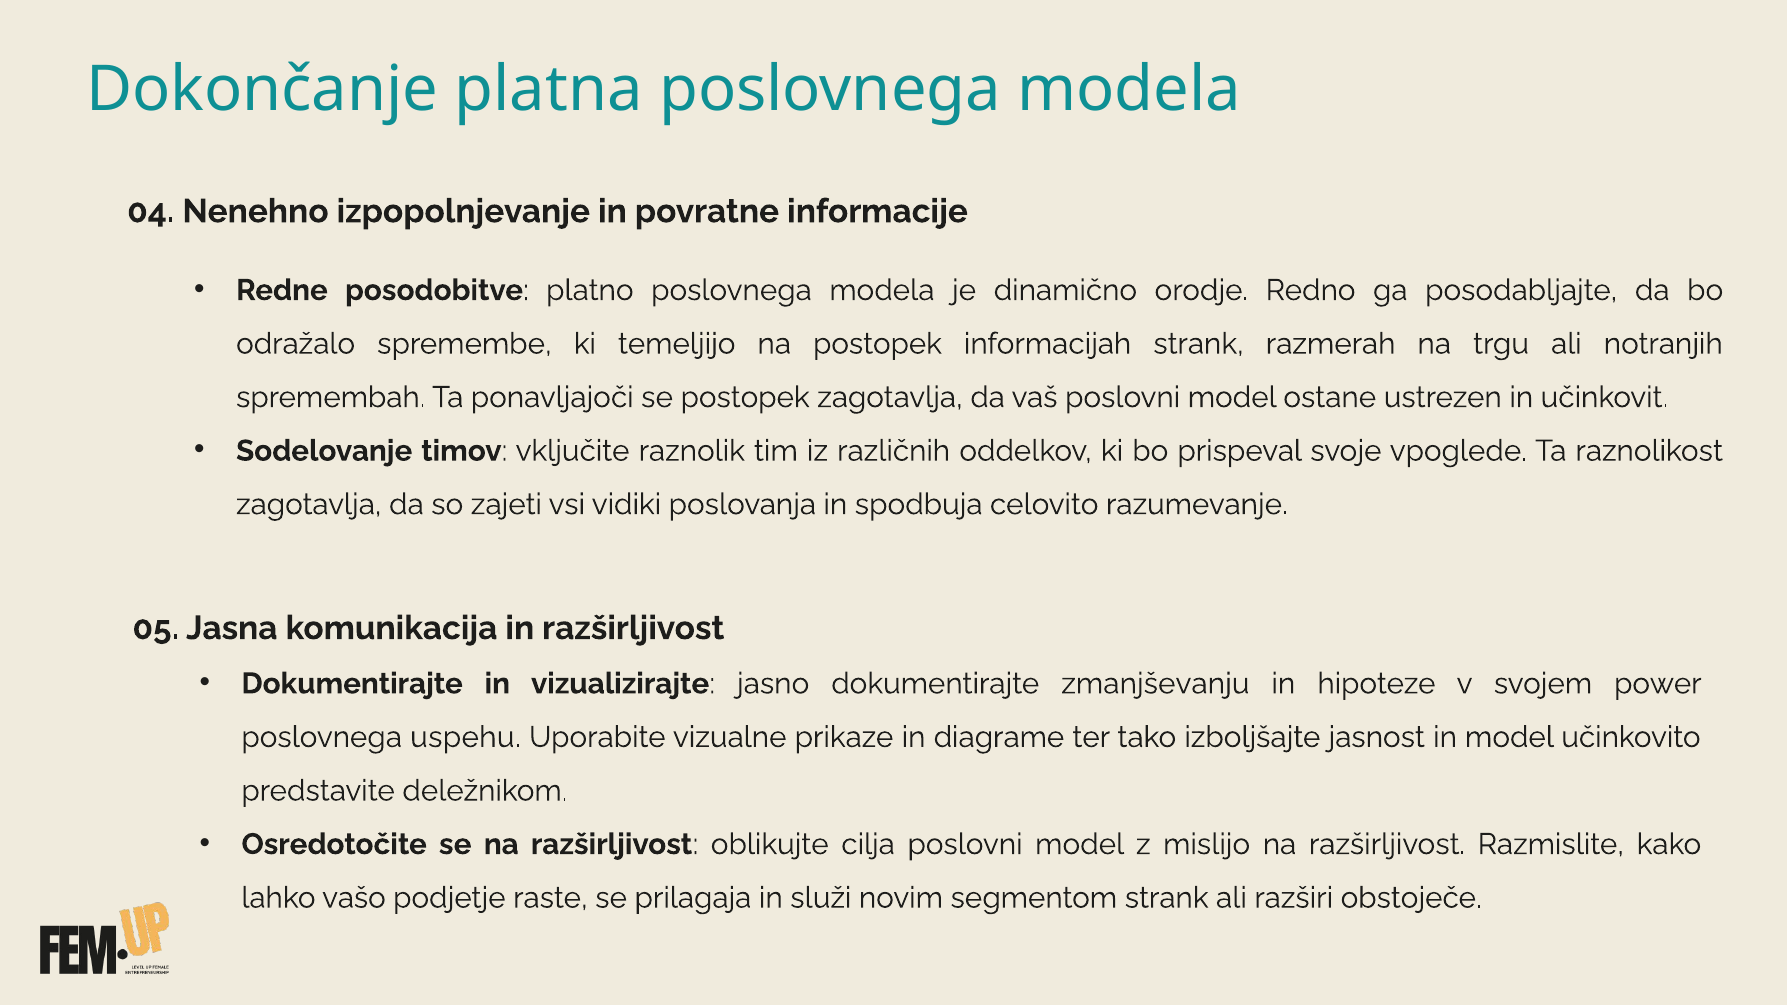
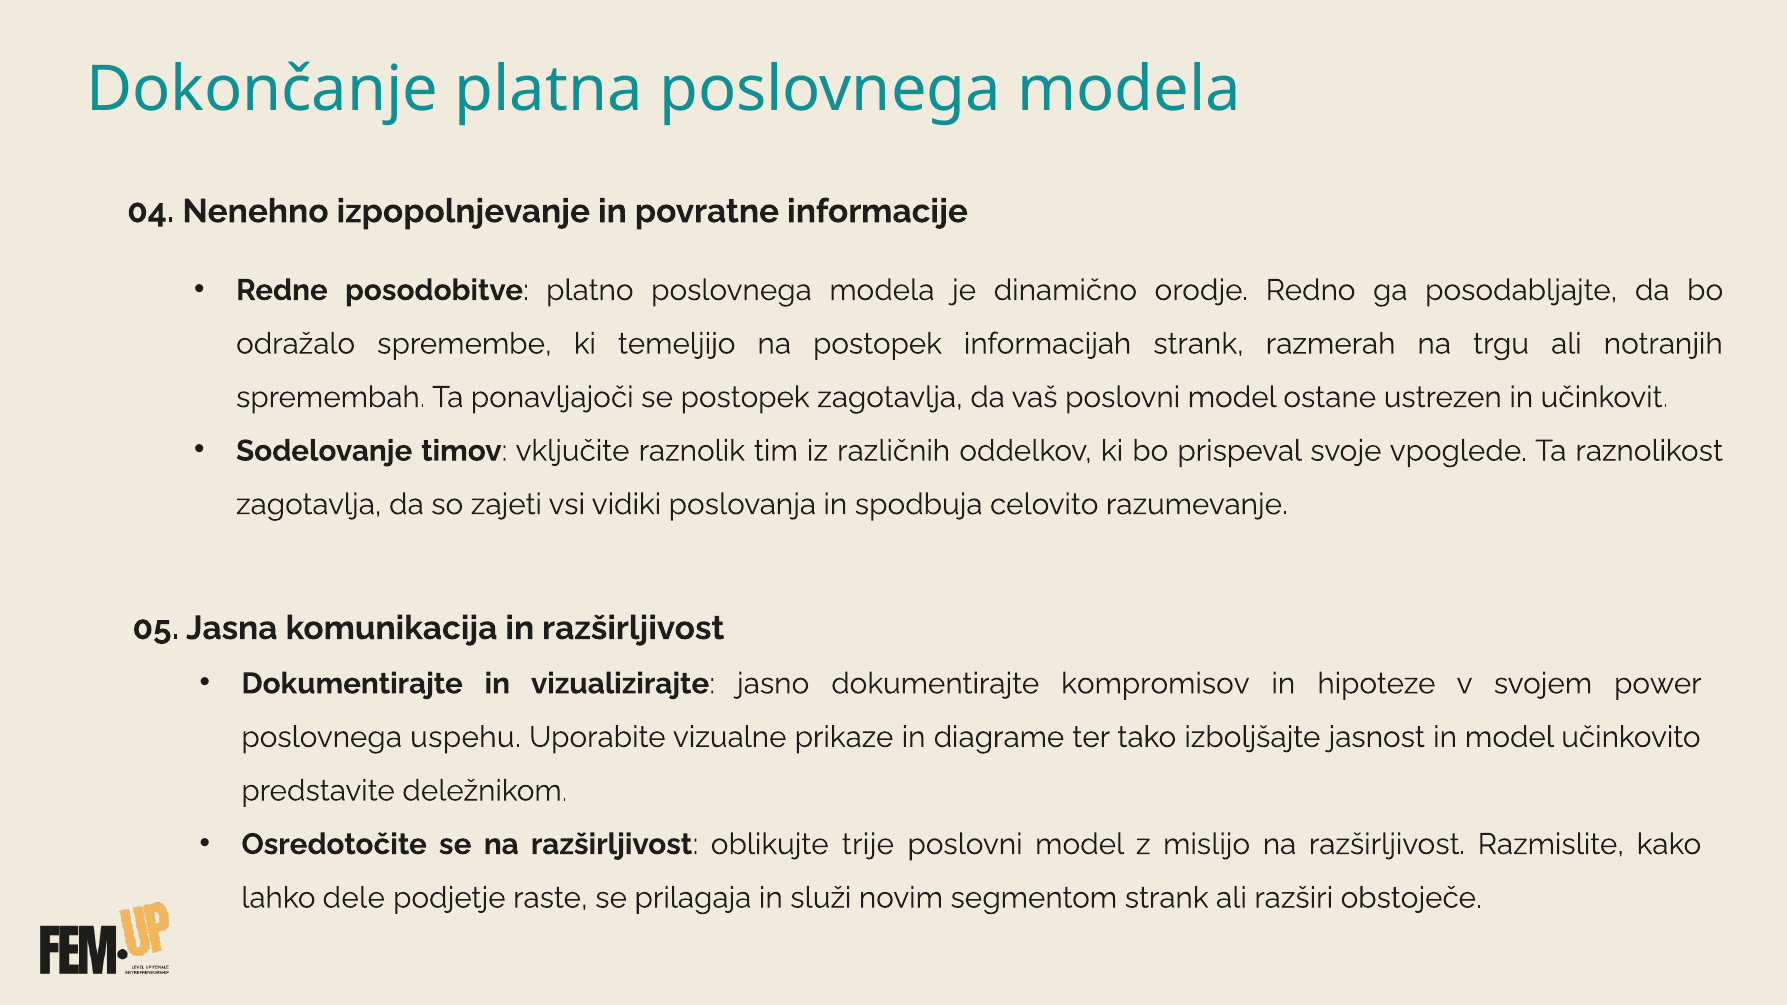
zmanjševanju: zmanjševanju -> kompromisov
cilja: cilja -> trije
vašo: vašo -> dele
